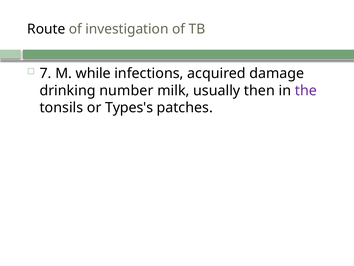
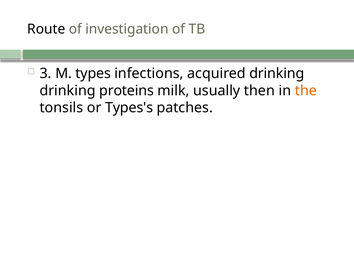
7: 7 -> 3
while: while -> types
acquired damage: damage -> drinking
number: number -> proteins
the colour: purple -> orange
